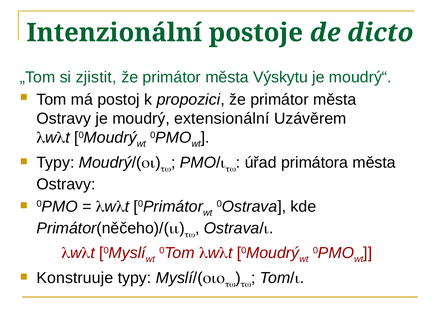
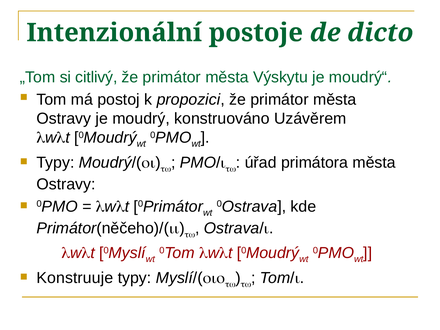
zjistit: zjistit -> citlivý
extensionální: extensionální -> konstruováno
